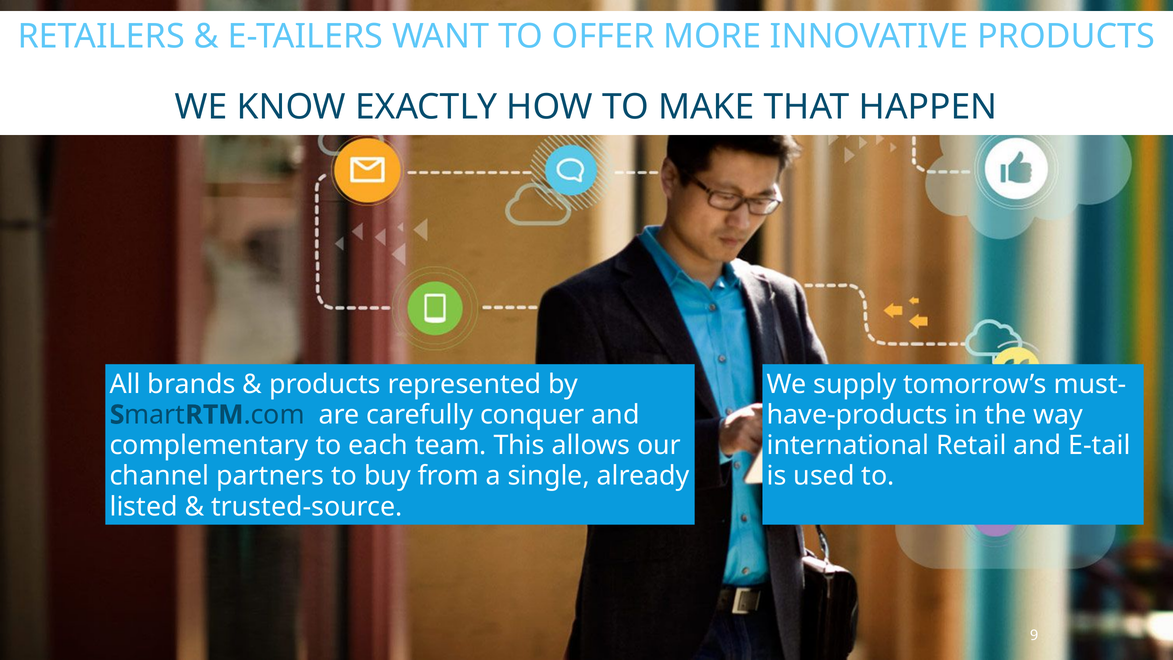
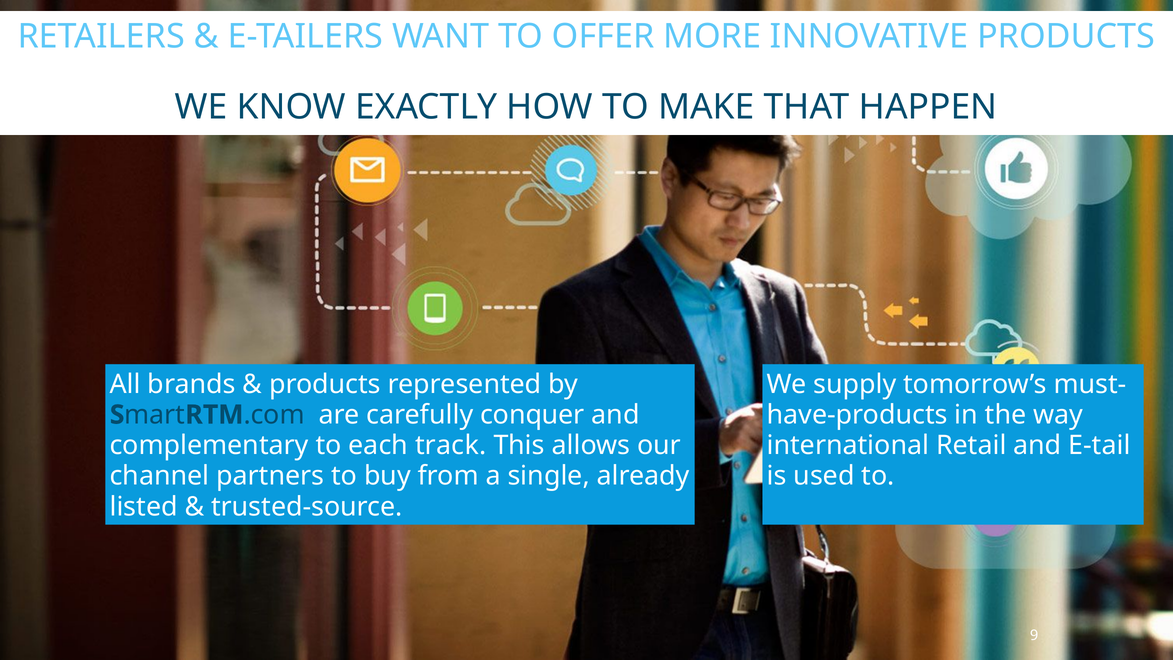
team: team -> track
